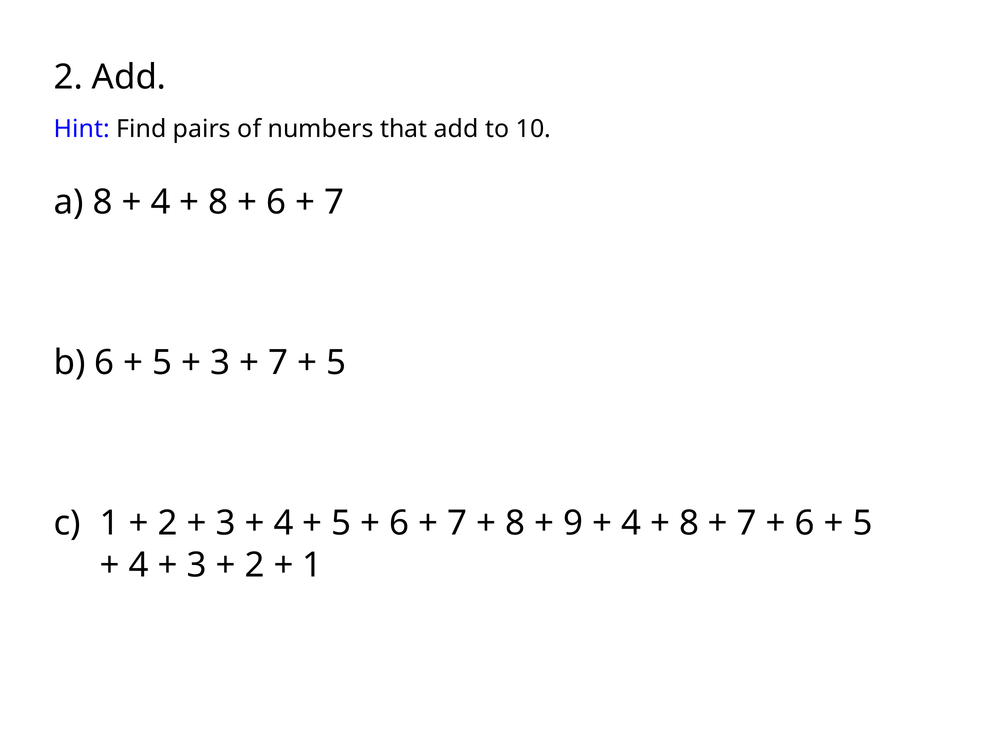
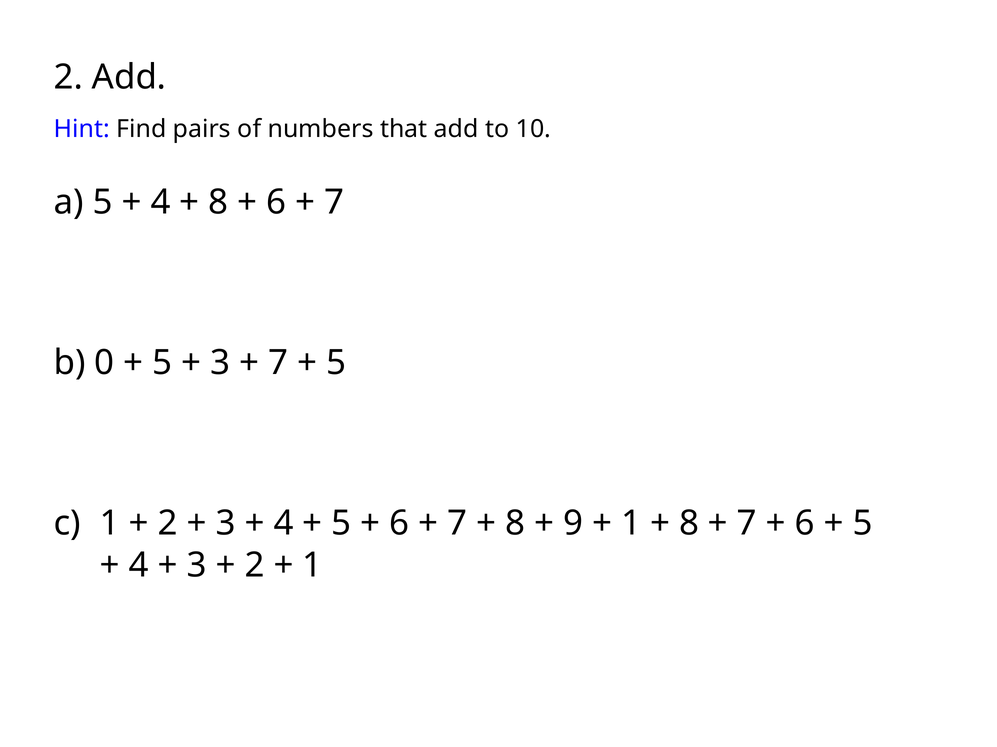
a 8: 8 -> 5
b 6: 6 -> 0
4 at (631, 524): 4 -> 1
